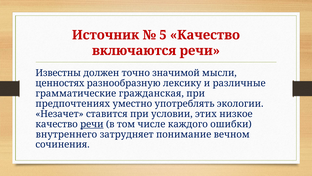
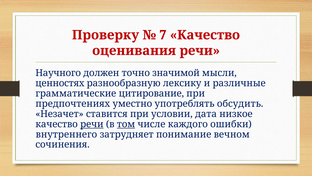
Источник: Источник -> Проверку
5: 5 -> 7
включаются: включаются -> оценивания
Известны: Известны -> Научного
гражданская: гражданская -> цитирование
экологии: экологии -> обсудить
этих: этих -> дата
том underline: none -> present
